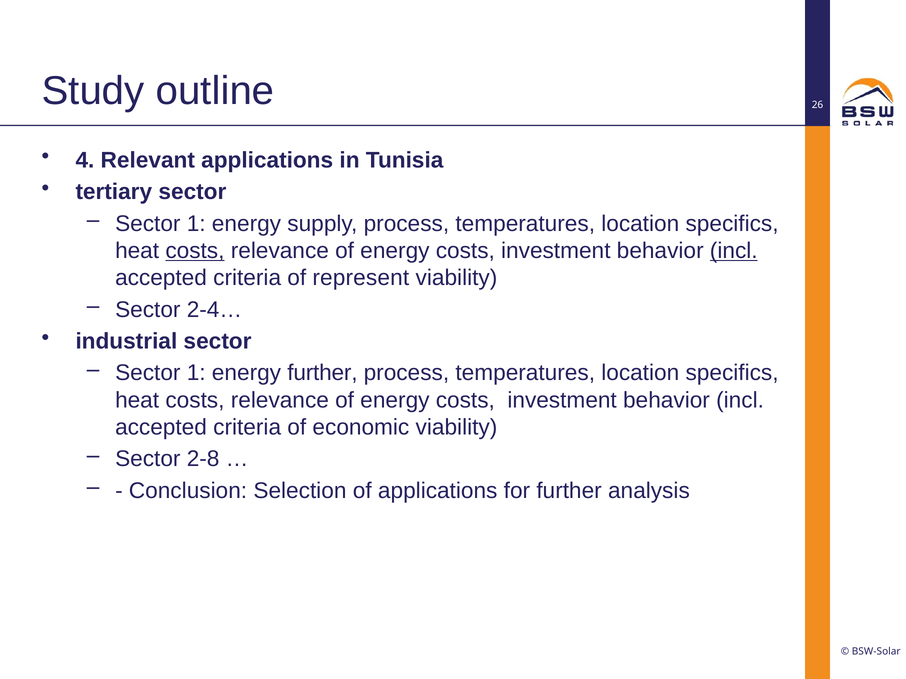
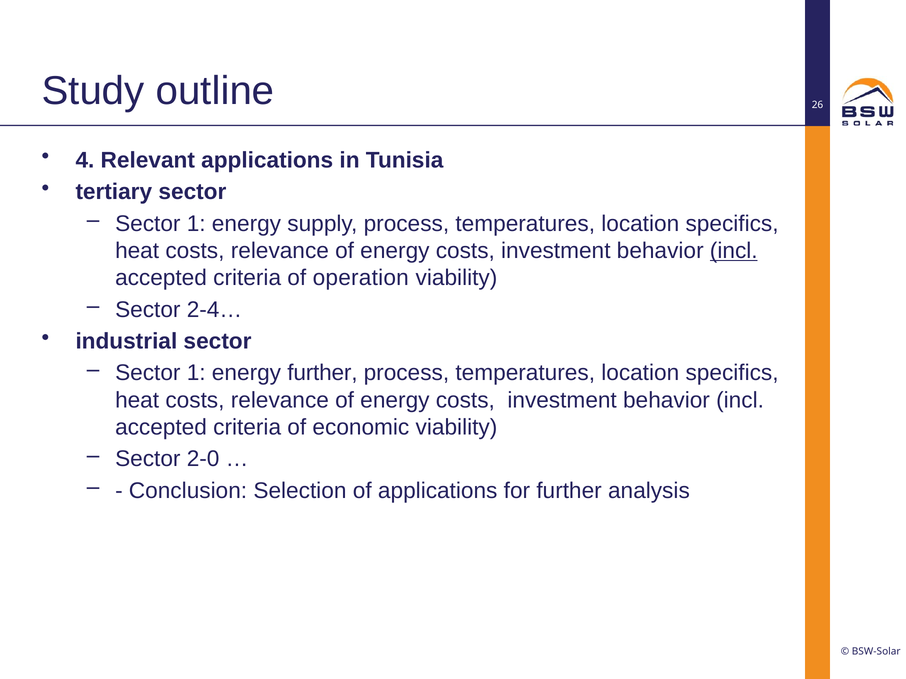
costs at (195, 251) underline: present -> none
represent: represent -> operation
2-8: 2-8 -> 2-0
